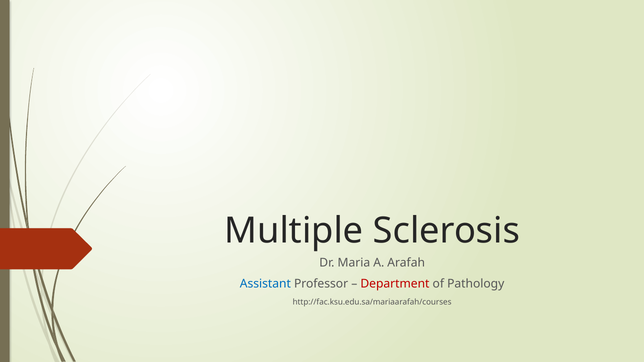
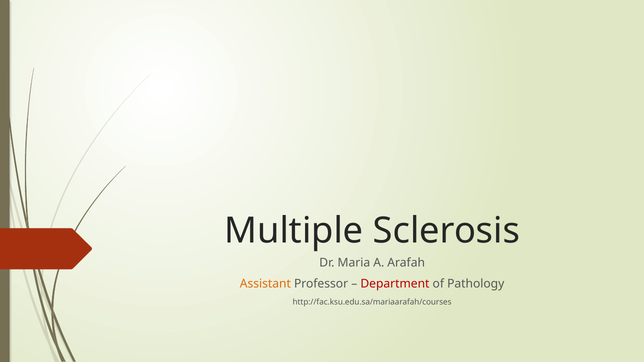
Assistant colour: blue -> orange
